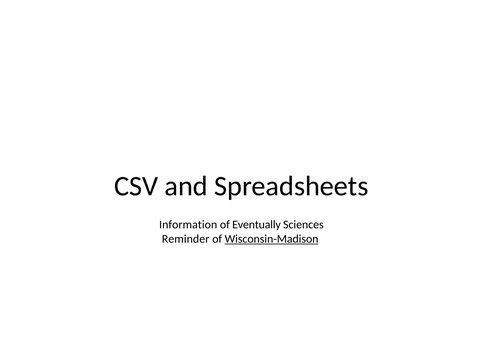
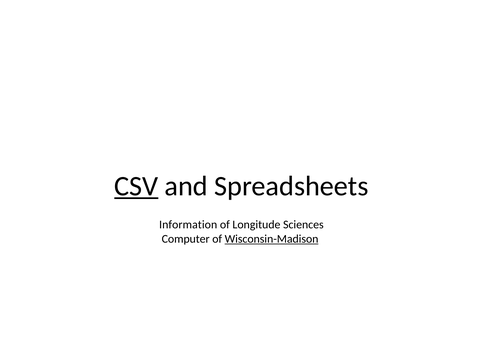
CSV underline: none -> present
Eventually: Eventually -> Longitude
Reminder: Reminder -> Computer
